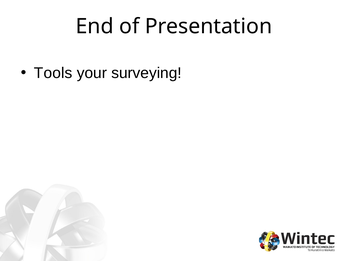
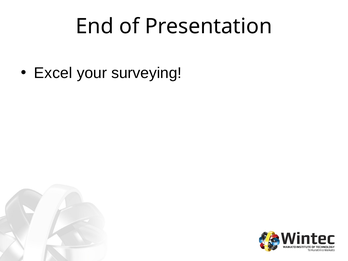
Tools: Tools -> Excel
